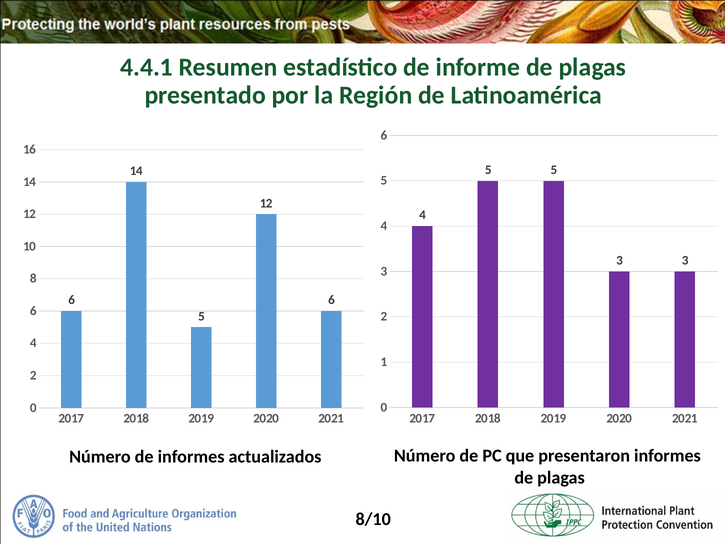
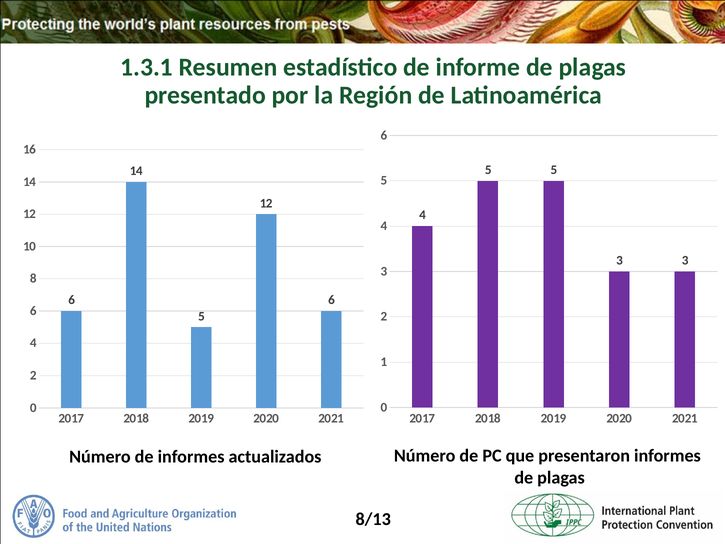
4.4.1: 4.4.1 -> 1.3.1
8/10: 8/10 -> 8/13
